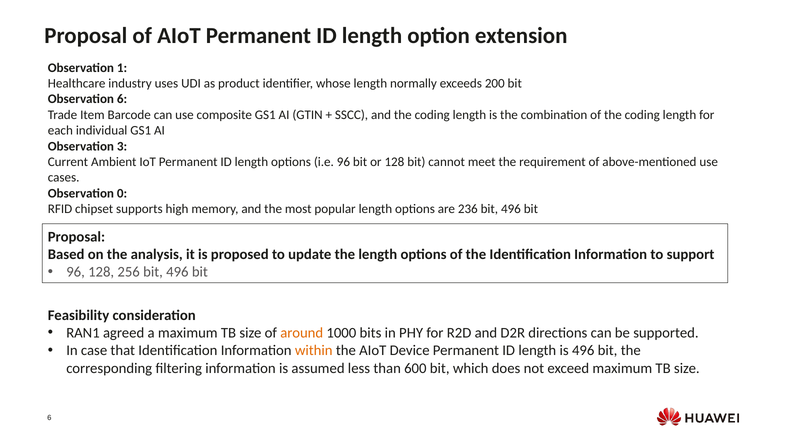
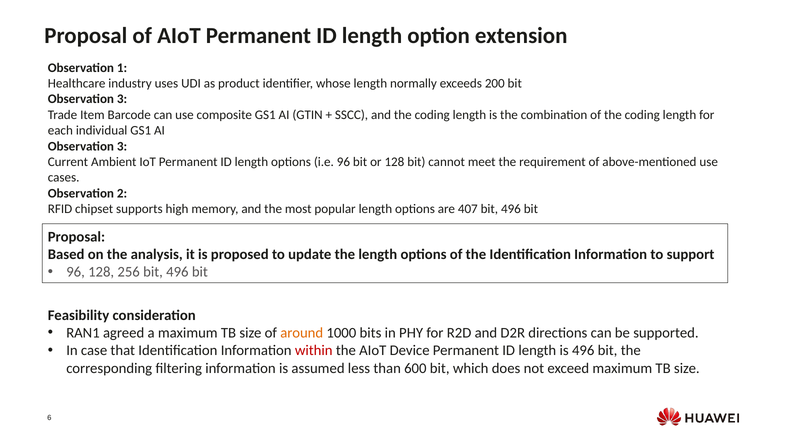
6 at (122, 99): 6 -> 3
0: 0 -> 2
236: 236 -> 407
within colour: orange -> red
